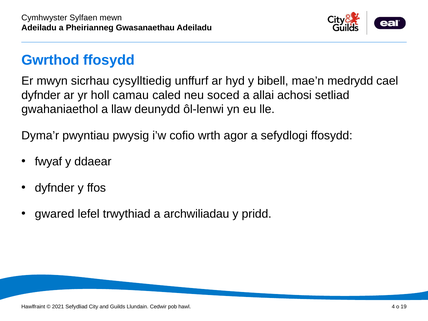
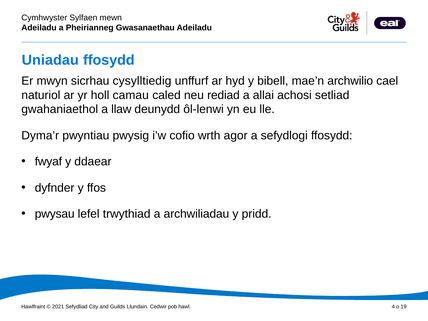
Gwrthod: Gwrthod -> Uniadau
medrydd: medrydd -> archwilio
dyfnder at (41, 95): dyfnder -> naturiol
soced: soced -> rediad
gwared: gwared -> pwysau
